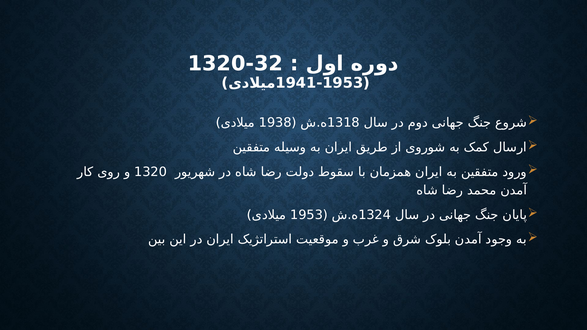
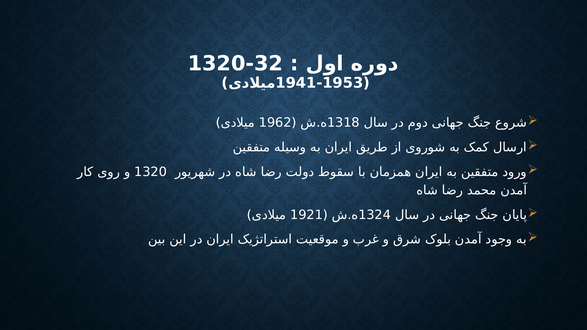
1938: 1938 -> 1962
1953 at (307, 215): 1953 -> 1921
